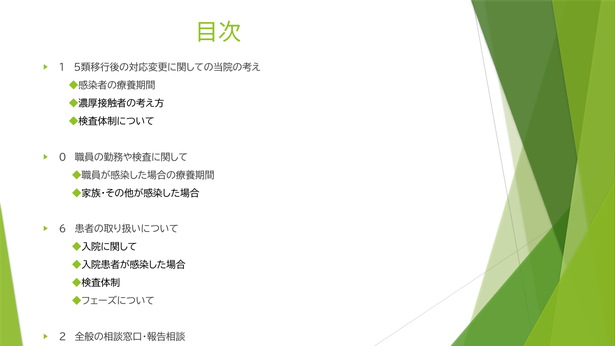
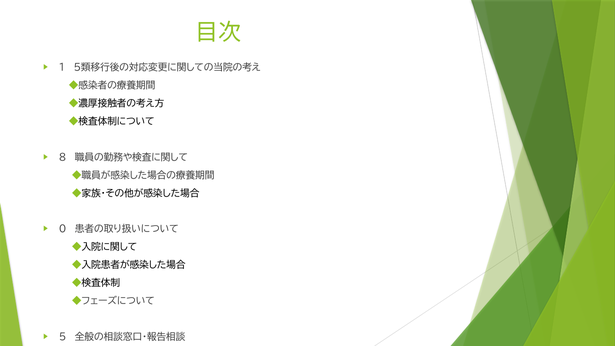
0: 0 -> 8
6: 6 -> 0
2: 2 -> 5
